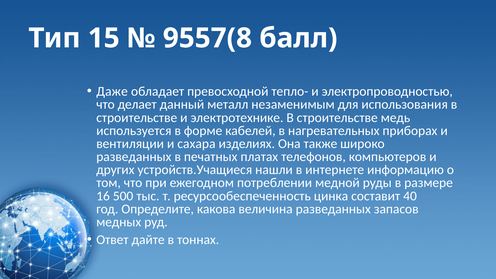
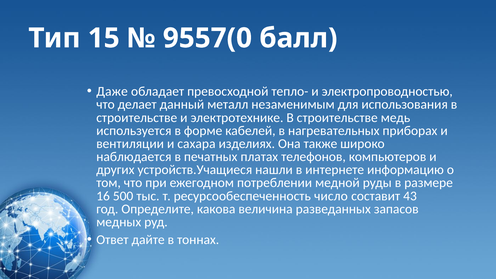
9557(8: 9557(8 -> 9557(0
разведанных at (134, 157): разведанных -> наблюдается
цинка: цинка -> число
40: 40 -> 43
